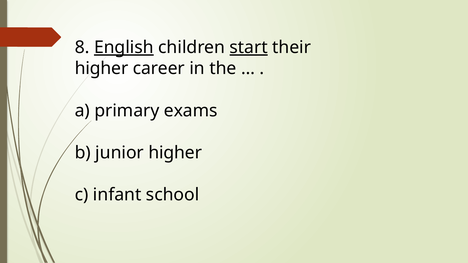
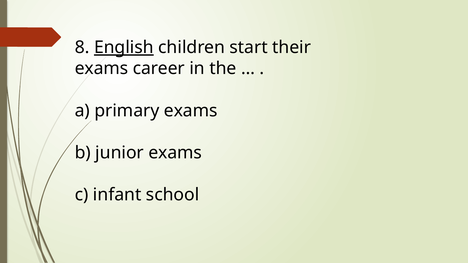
start underline: present -> none
higher at (102, 69): higher -> exams
junior higher: higher -> exams
